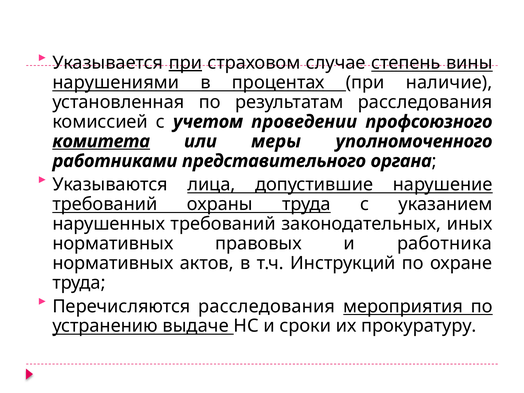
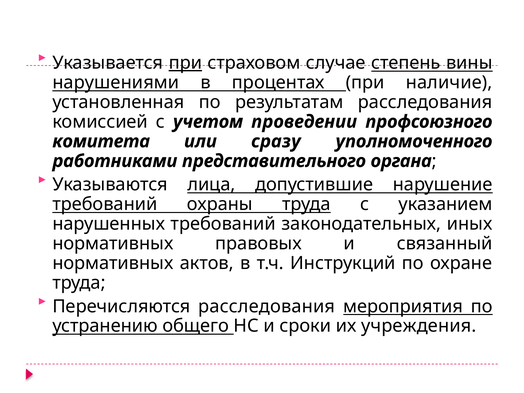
комитета underline: present -> none
меры: меры -> сразу
работника: работника -> связанный
выдаче: выдаче -> общего
прокуратуру: прокуратуру -> учреждения
